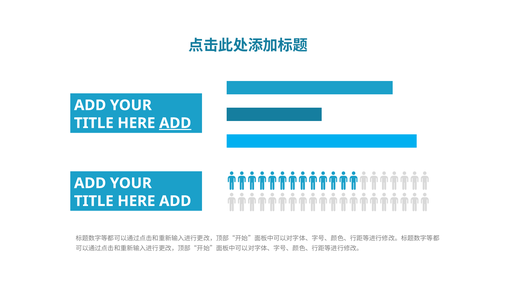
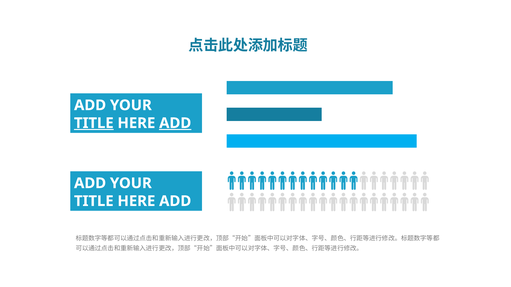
TITLE at (94, 123) underline: none -> present
